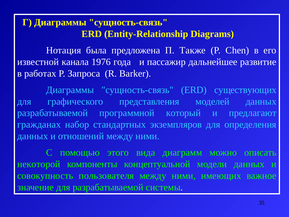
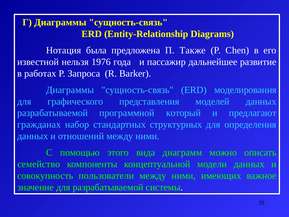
канала: канала -> нельзя
существующих: существующих -> моделирования
экземпляров: экземпляров -> структурных
некоторой: некоторой -> семейство
пользователя: пользователя -> пользователи
